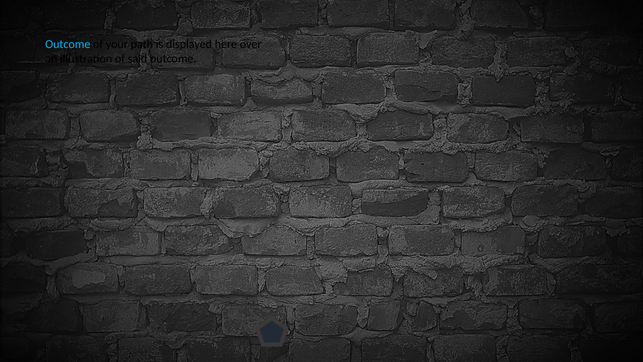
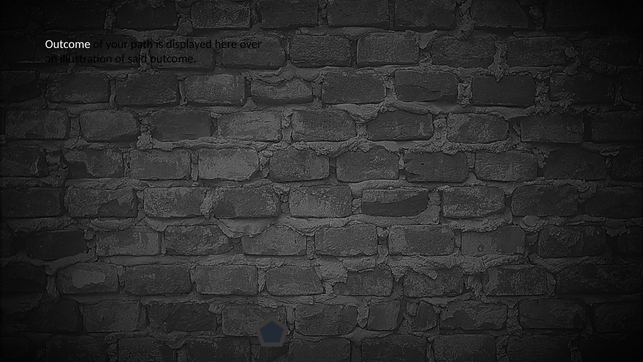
Outcome at (68, 44) colour: light blue -> white
